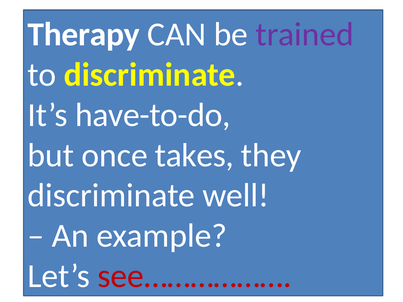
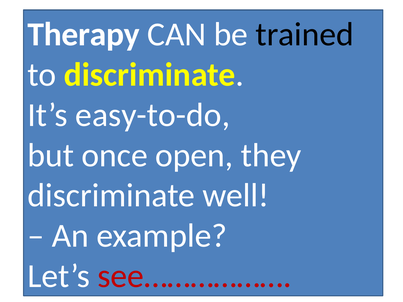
trained colour: purple -> black
have-to-do: have-to-do -> easy-to-do
takes: takes -> open
